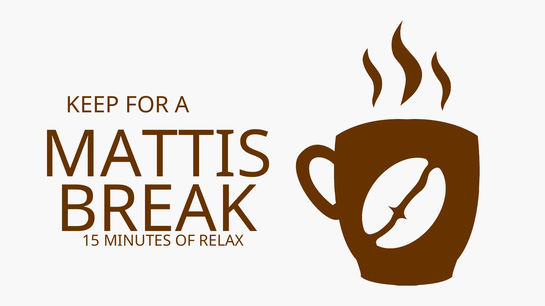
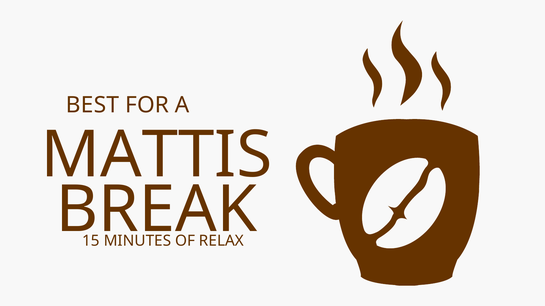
KEEP: KEEP -> BEST
